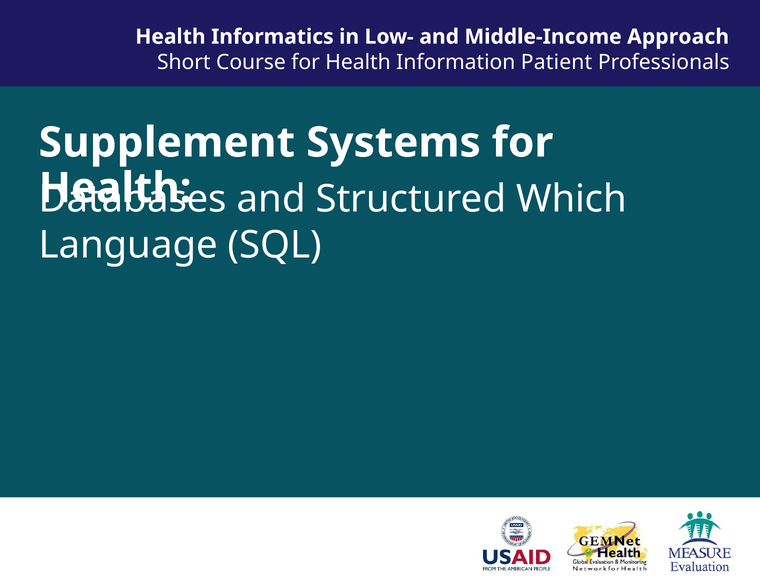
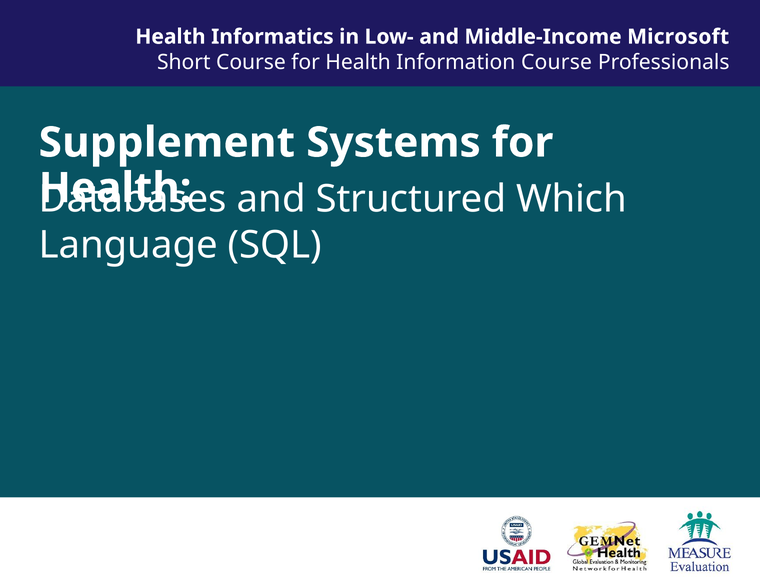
Approach: Approach -> Microsoft
Information Patient: Patient -> Course
